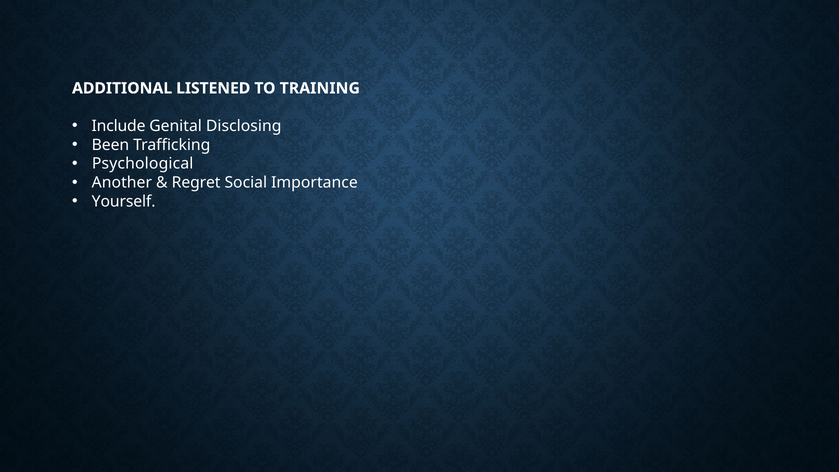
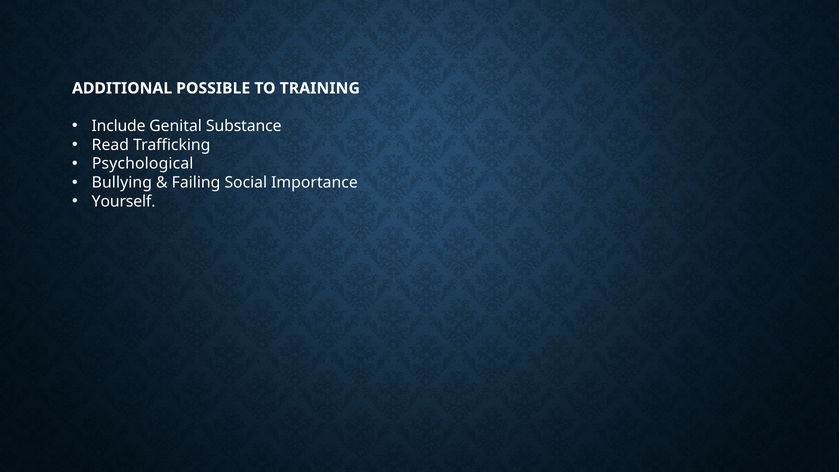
LISTENED: LISTENED -> POSSIBLE
Disclosing: Disclosing -> Substance
Been: Been -> Read
Another: Another -> Bullying
Regret: Regret -> Failing
